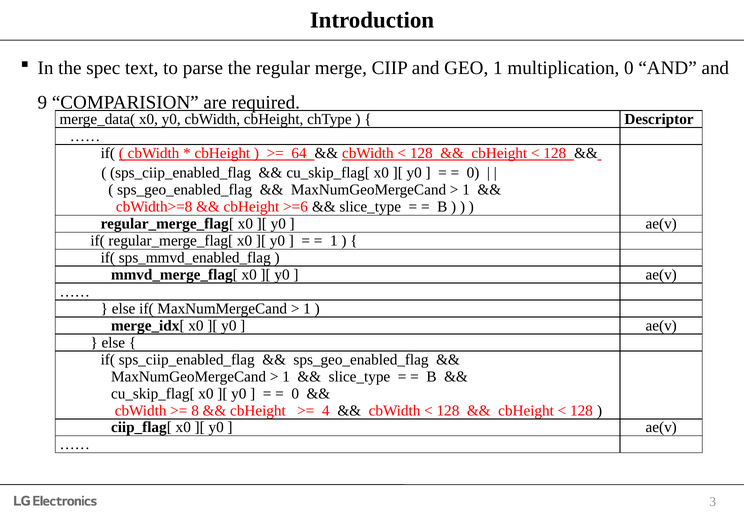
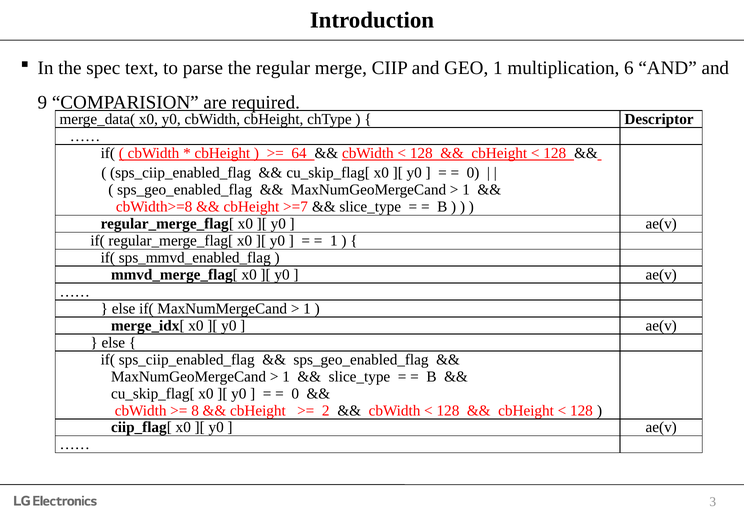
multiplication 0: 0 -> 6
>=6: >=6 -> >=7
4: 4 -> 2
